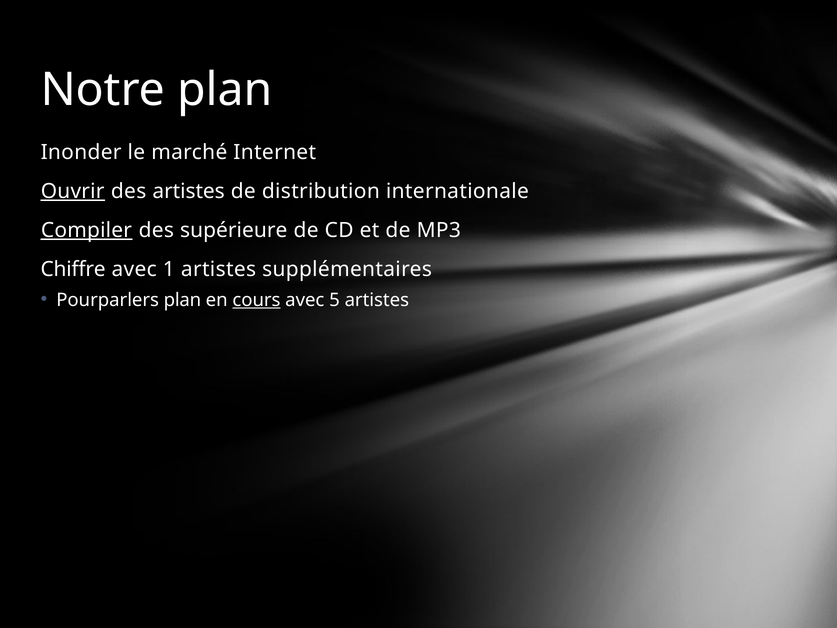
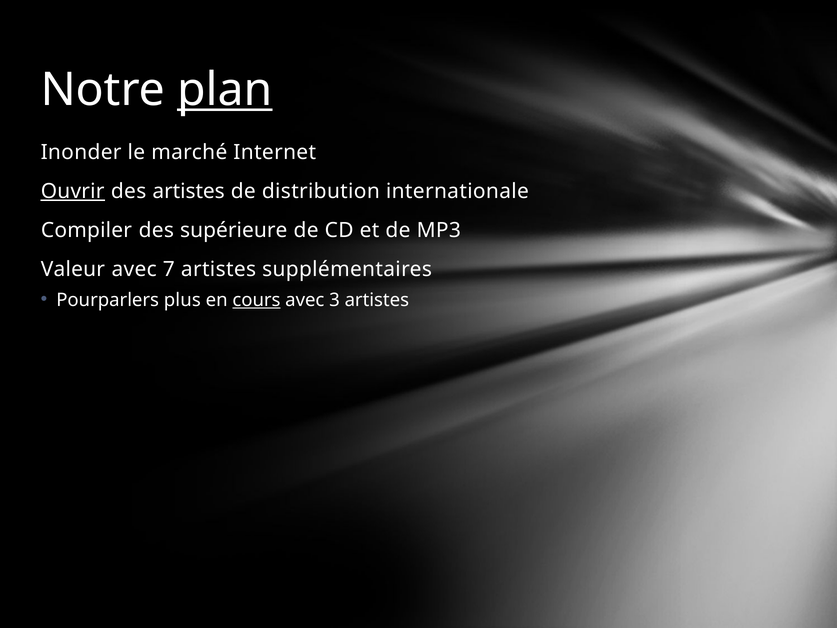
plan at (225, 90) underline: none -> present
Compiler underline: present -> none
Chiffre: Chiffre -> Valeur
1: 1 -> 7
Pourparlers plan: plan -> plus
5: 5 -> 3
